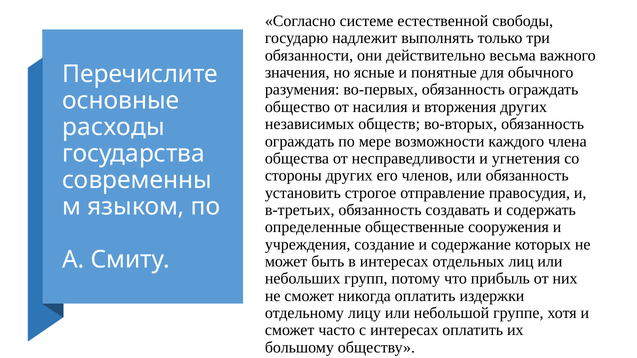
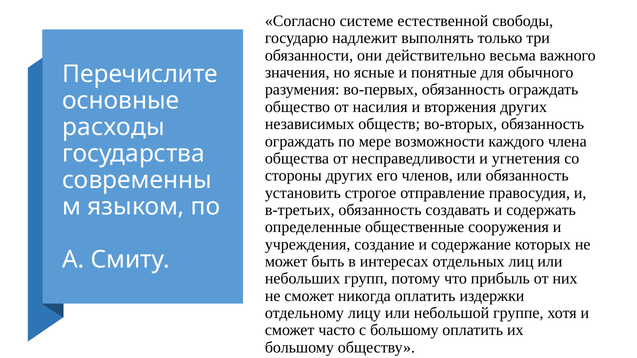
с интересах: интересах -> большому
